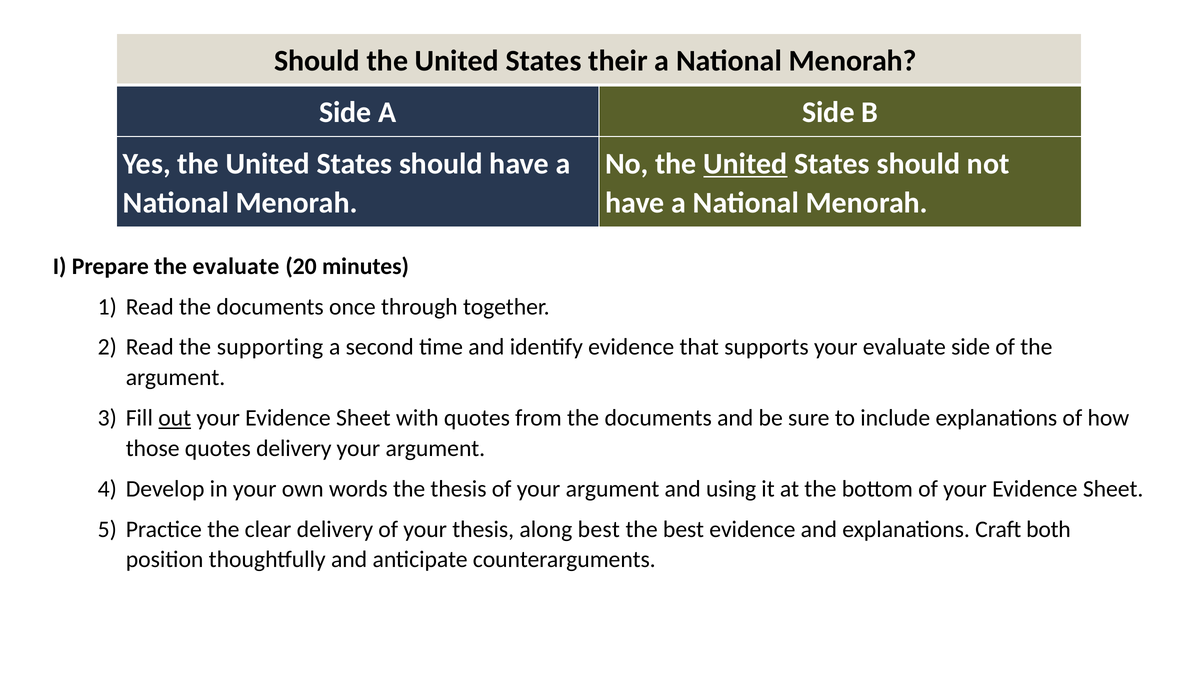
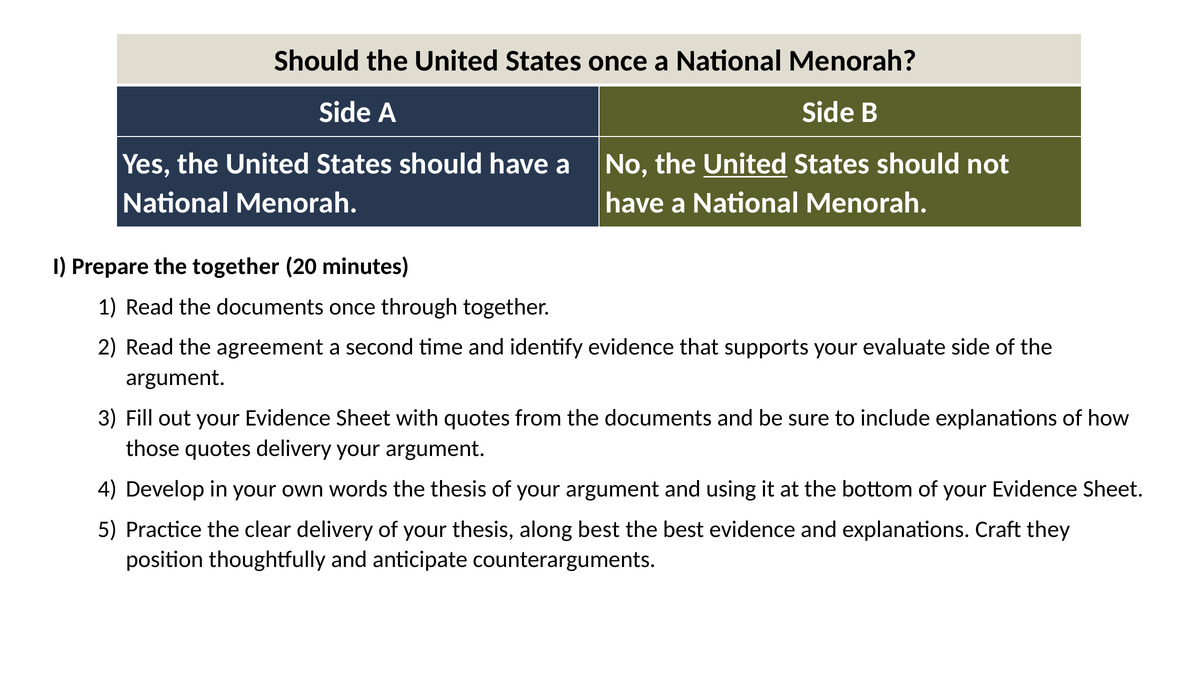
States their: their -> once
the evaluate: evaluate -> together
supporting: supporting -> agreement
out underline: present -> none
both: both -> they
